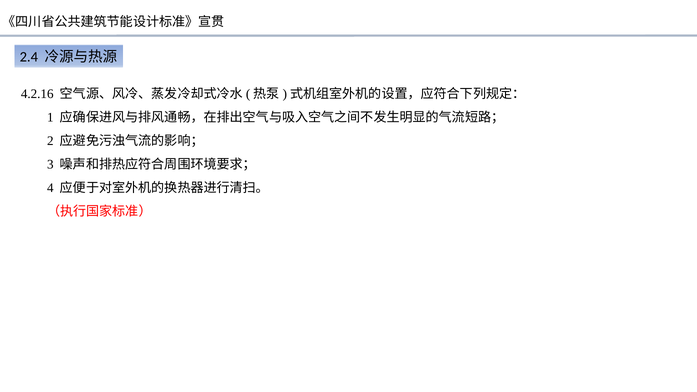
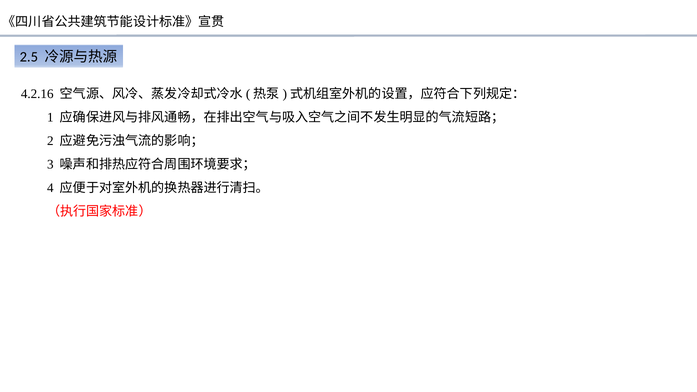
2.4: 2.4 -> 2.5
